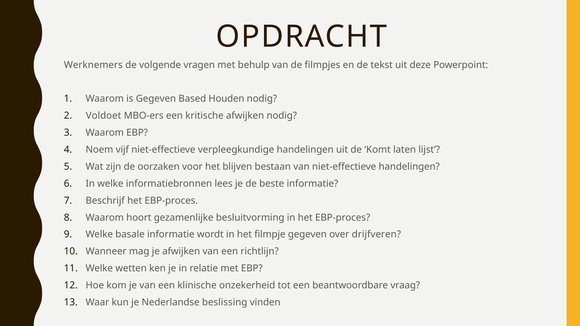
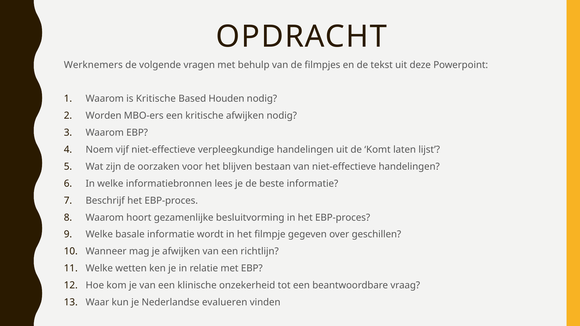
is Gegeven: Gegeven -> Kritische
Voldoet: Voldoet -> Worden
drijfveren: drijfveren -> geschillen
beslissing: beslissing -> evalueren
